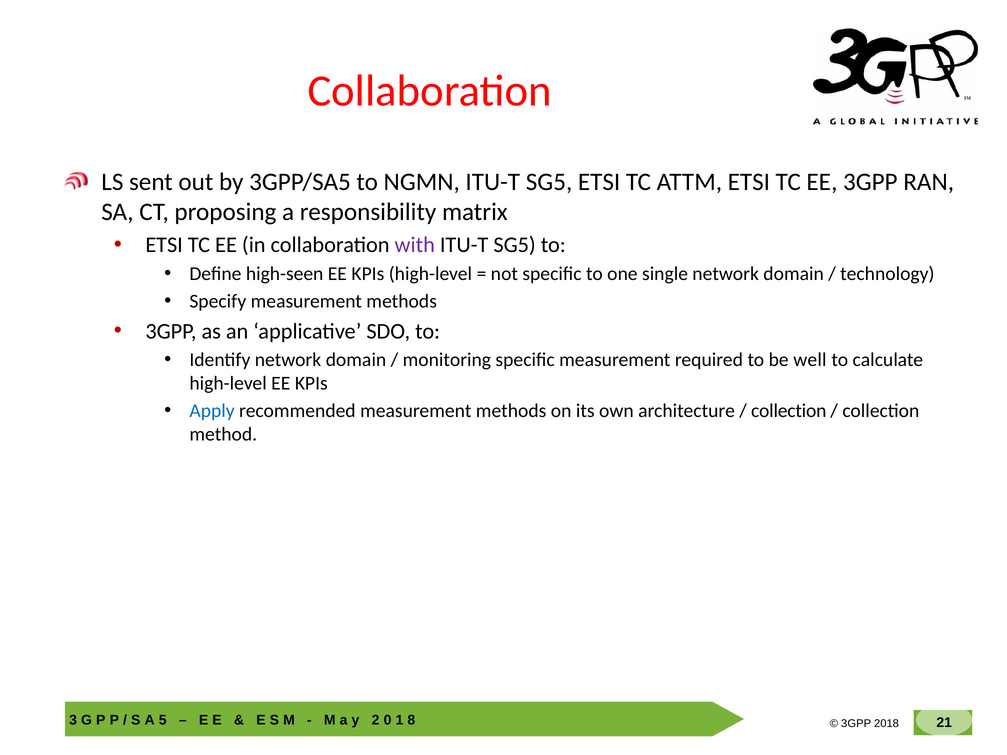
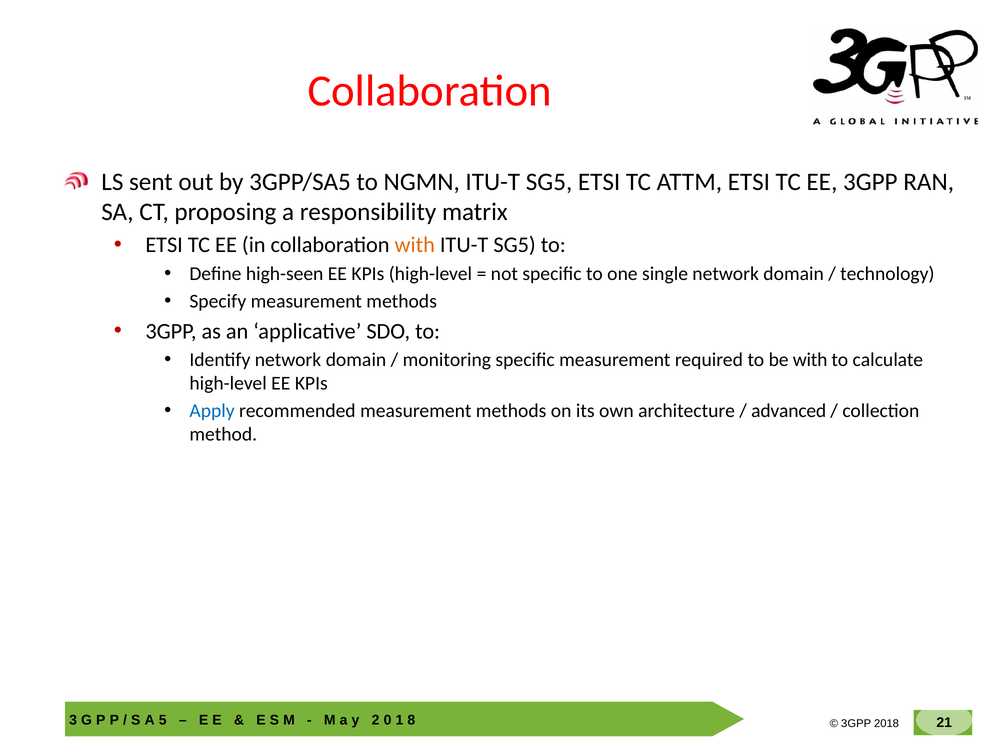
with at (415, 245) colour: purple -> orange
be well: well -> with
collection at (789, 411): collection -> advanced
